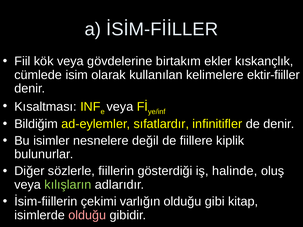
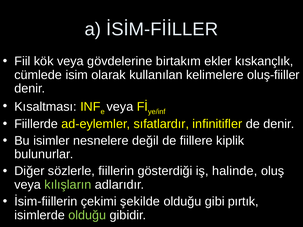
ektir-fiiller: ektir-fiiller -> oluş-fiiller
Bildiğim: Bildiğim -> Fiillerde
varlığın: varlığın -> şekilde
kitap: kitap -> pırtık
olduğu at (87, 215) colour: pink -> light green
